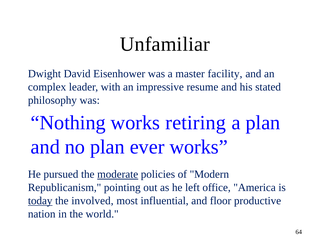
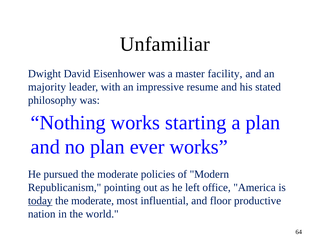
complex: complex -> majority
retiring: retiring -> starting
moderate at (118, 174) underline: present -> none
involved at (92, 200): involved -> moderate
